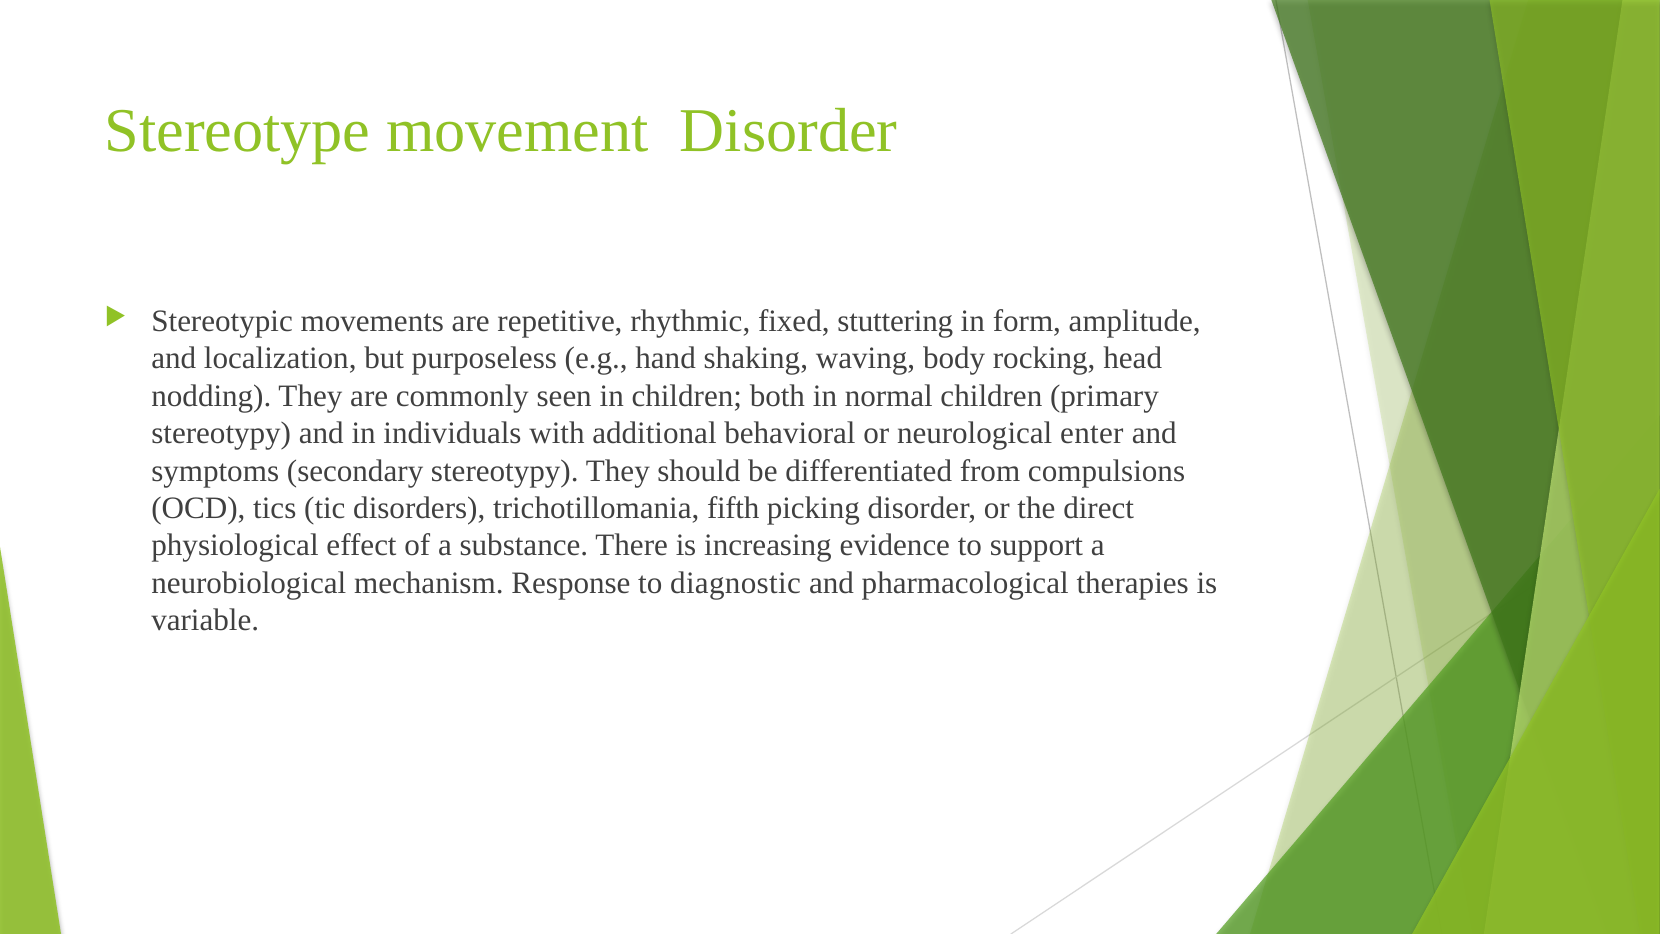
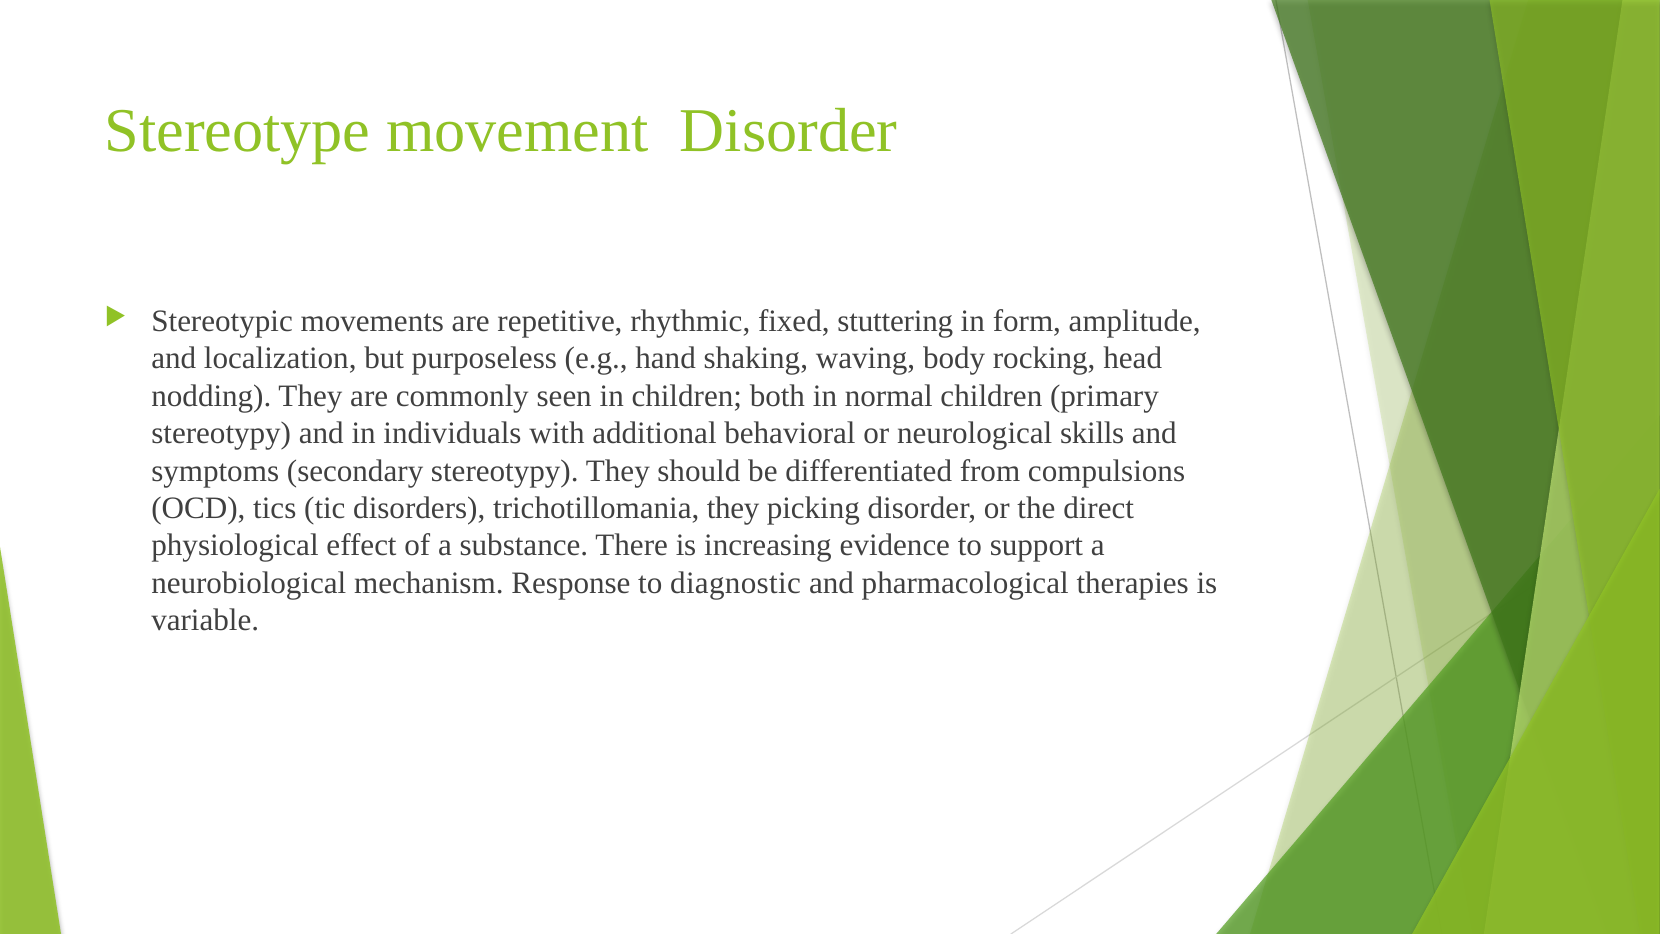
enter: enter -> skills
trichotillomania fifth: fifth -> they
